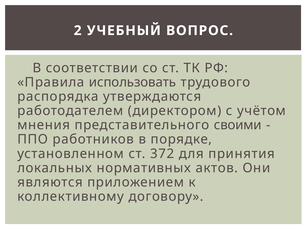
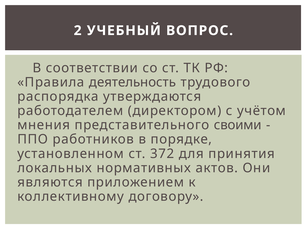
использовать: использовать -> деятельность
